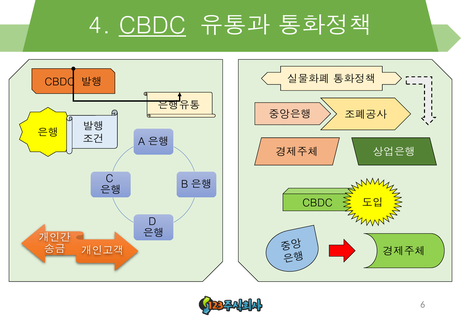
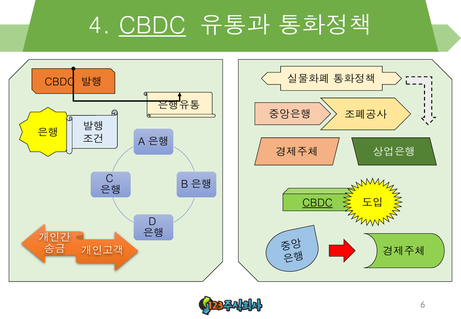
CBDC at (317, 203) underline: none -> present
